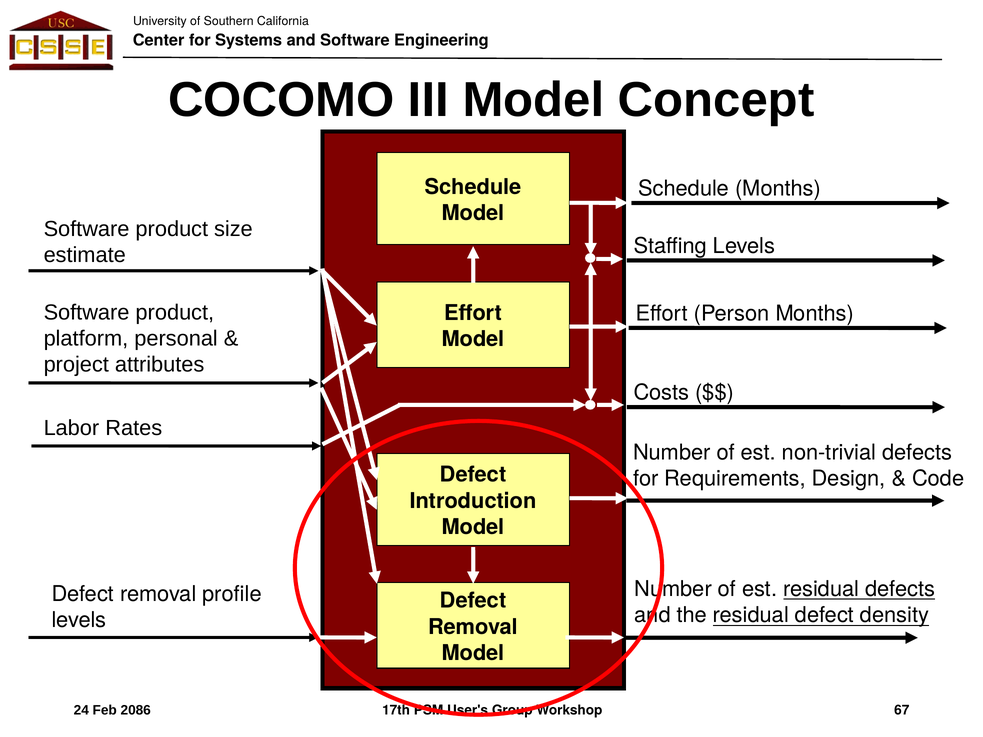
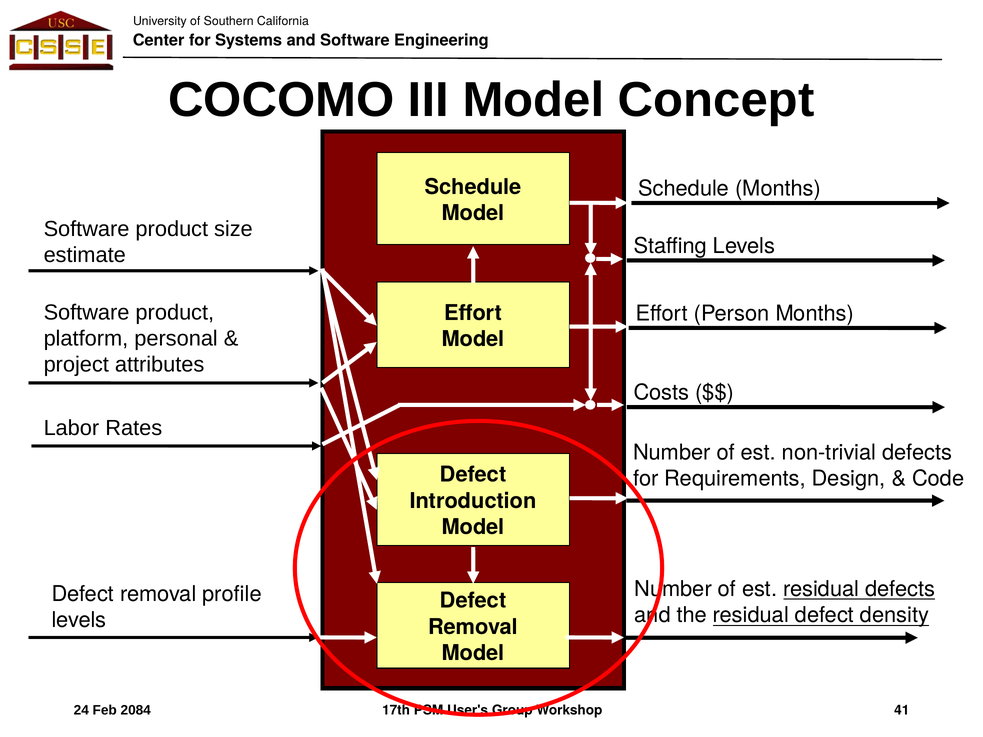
2086: 2086 -> 2084
67: 67 -> 41
